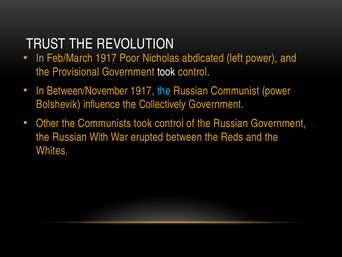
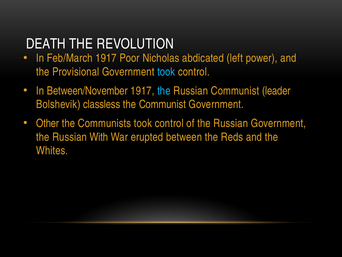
TRUST: TRUST -> DEATH
took at (166, 72) colour: white -> light blue
Communist power: power -> leader
influence: influence -> classless
the Collectively: Collectively -> Communist
